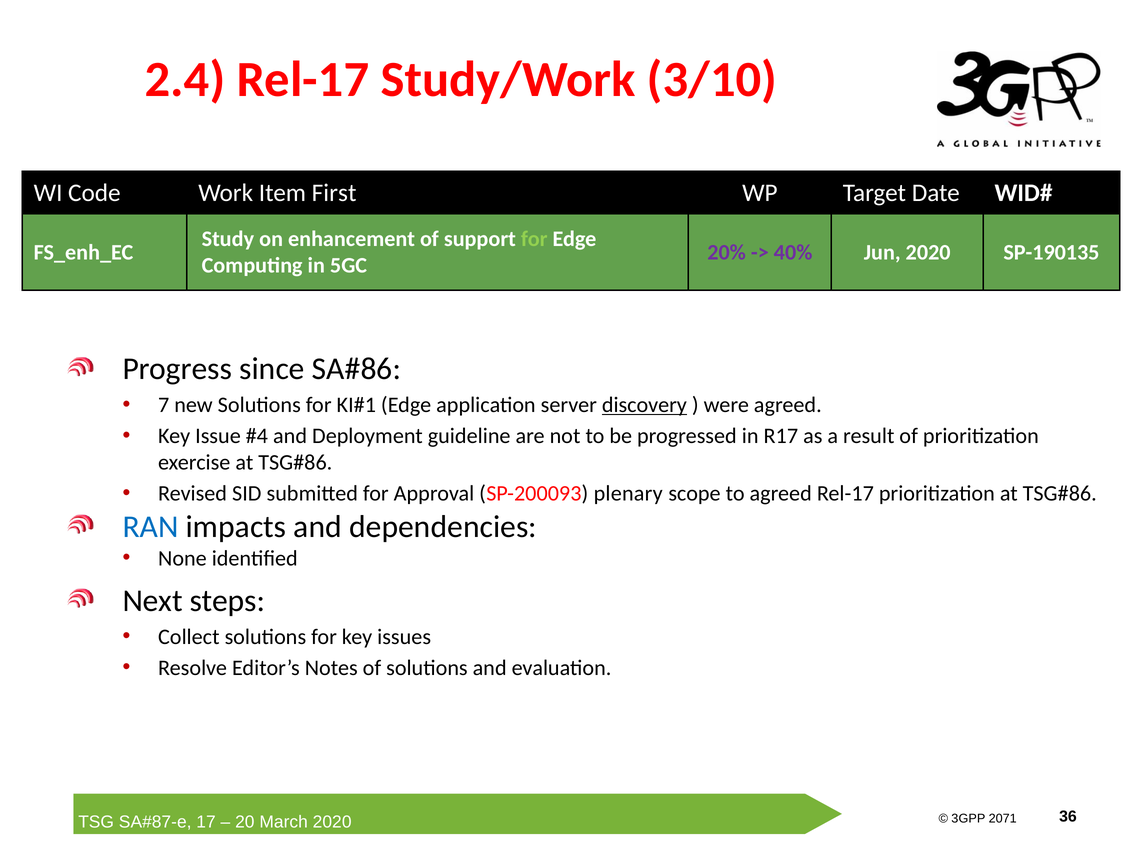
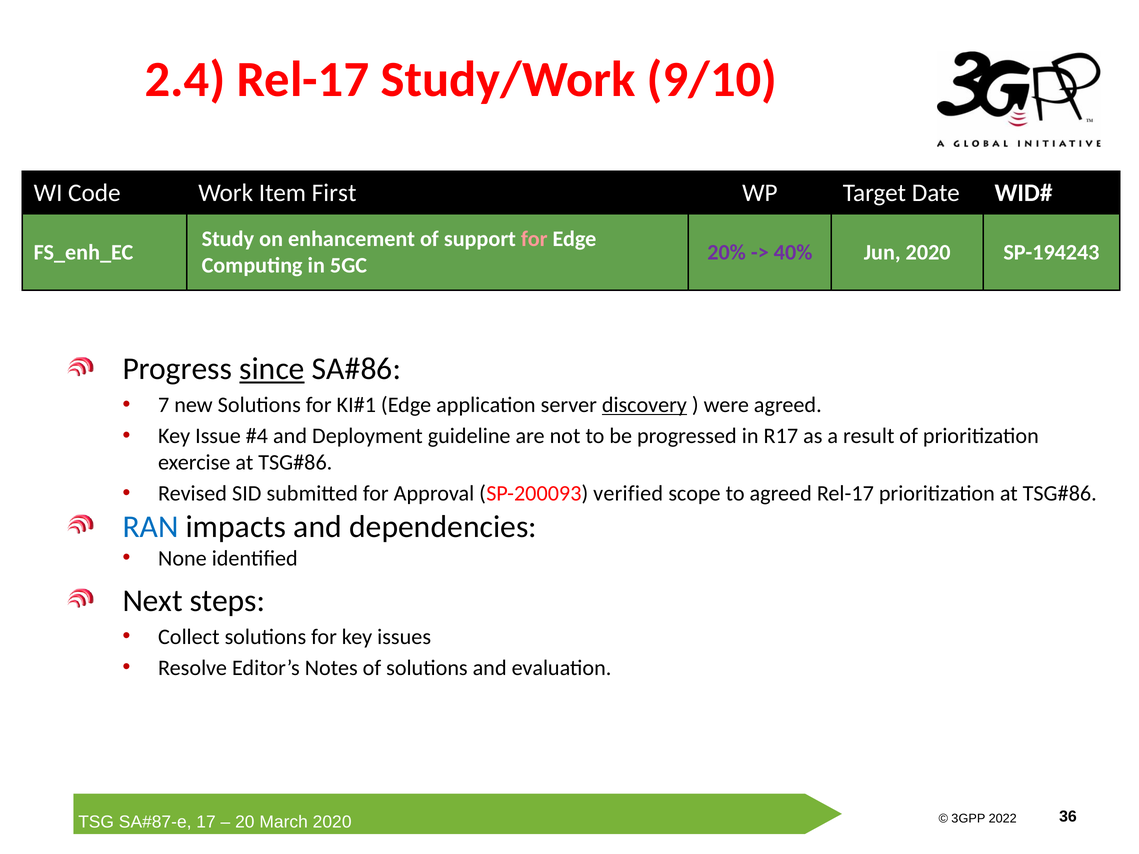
3/10: 3/10 -> 9/10
for at (534, 239) colour: light green -> pink
SP-190135: SP-190135 -> SP-194243
since underline: none -> present
plenary: plenary -> verified
2071: 2071 -> 2022
